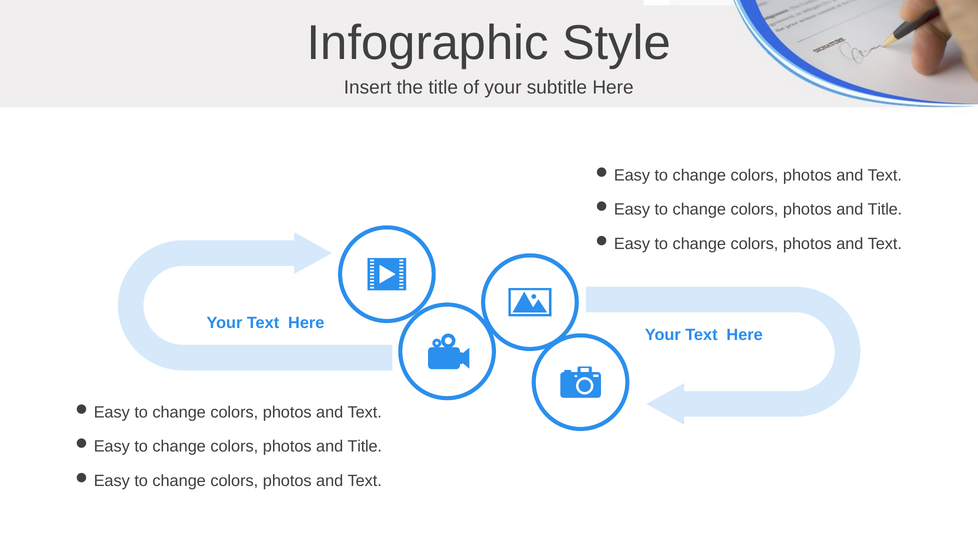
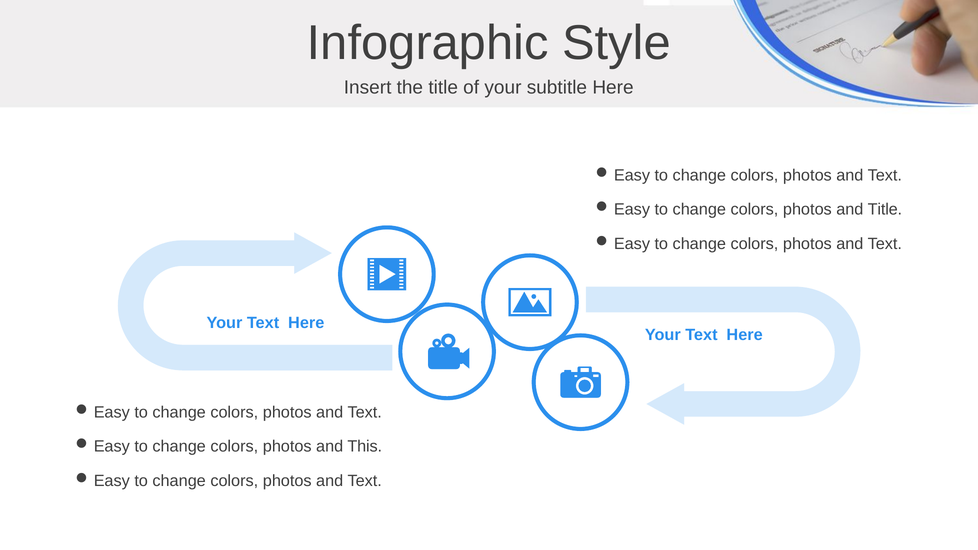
Title at (365, 447): Title -> This
